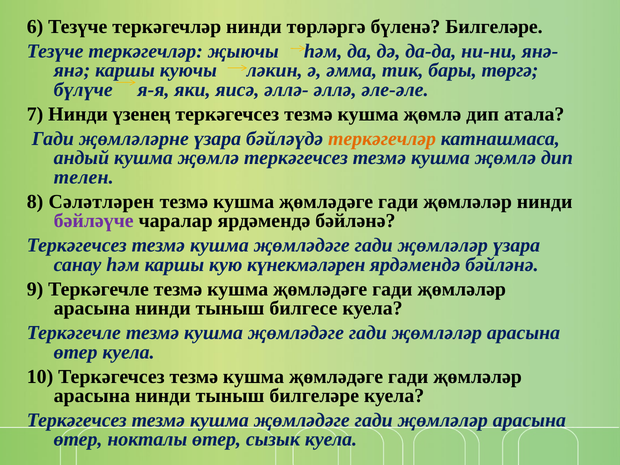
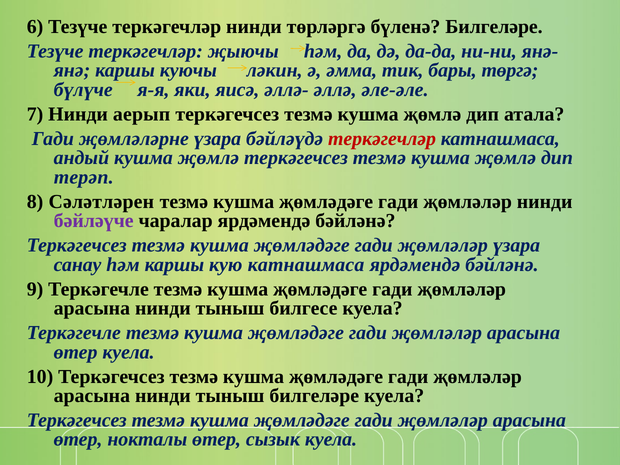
үзенең: үзенең -> аерып
теркәгечләр at (382, 139) colour: orange -> red
телен: телен -> терәп
кую күнекмәләрен: күнекмәләрен -> катнашмаса
